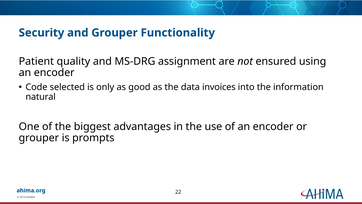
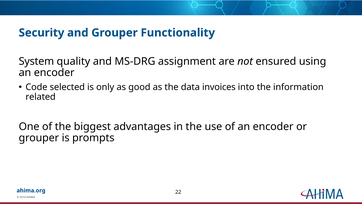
Patient: Patient -> System
natural: natural -> related
